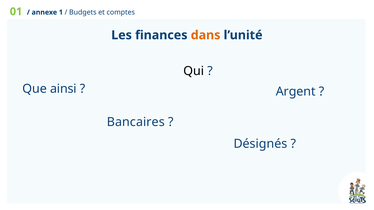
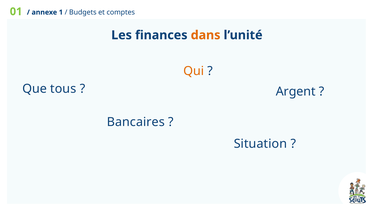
Qui colour: black -> orange
ainsi: ainsi -> tous
Désignés: Désignés -> Situation
